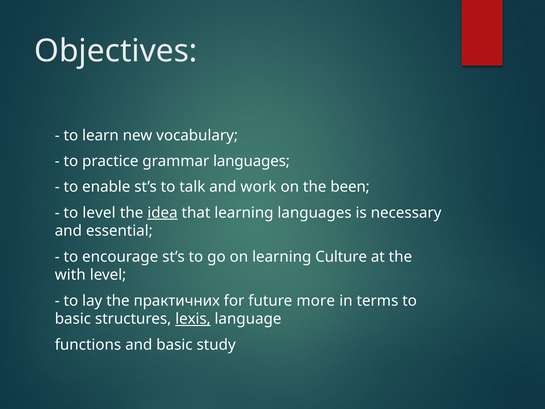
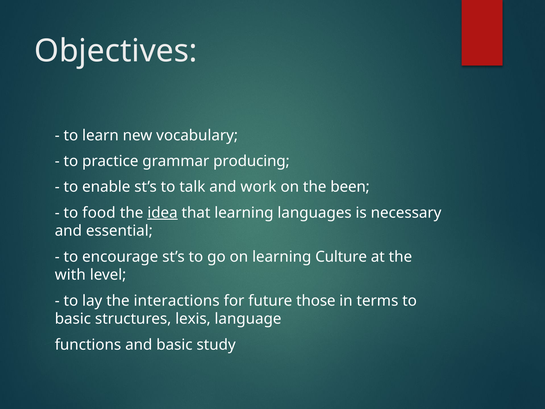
grammar languages: languages -> producing
to level: level -> food
практичних: практичних -> interactions
more: more -> those
lexis underline: present -> none
